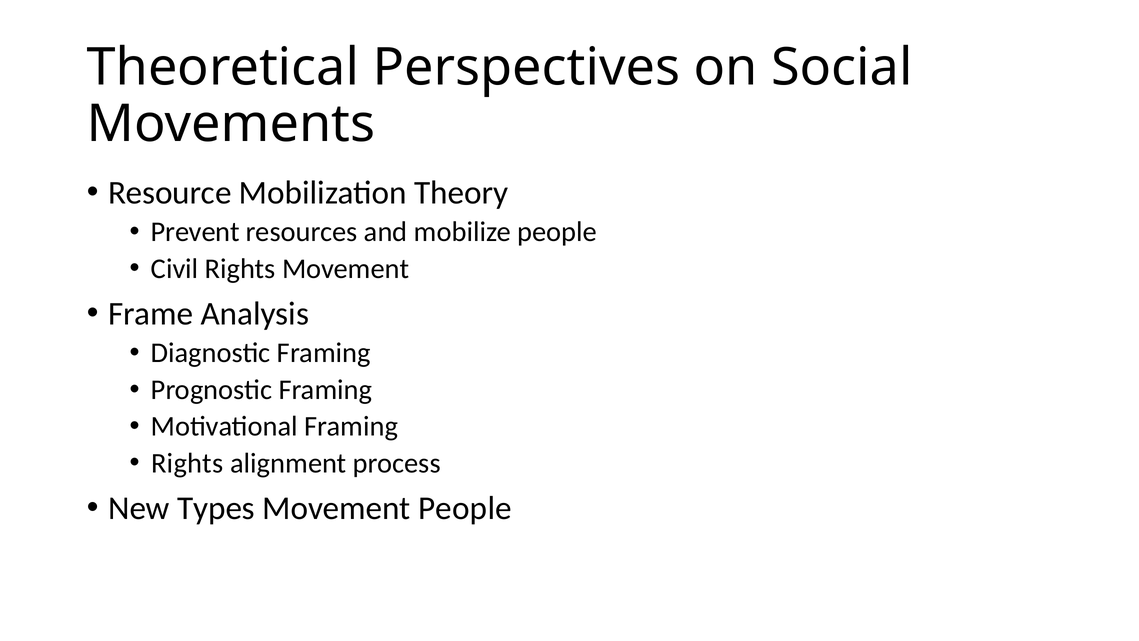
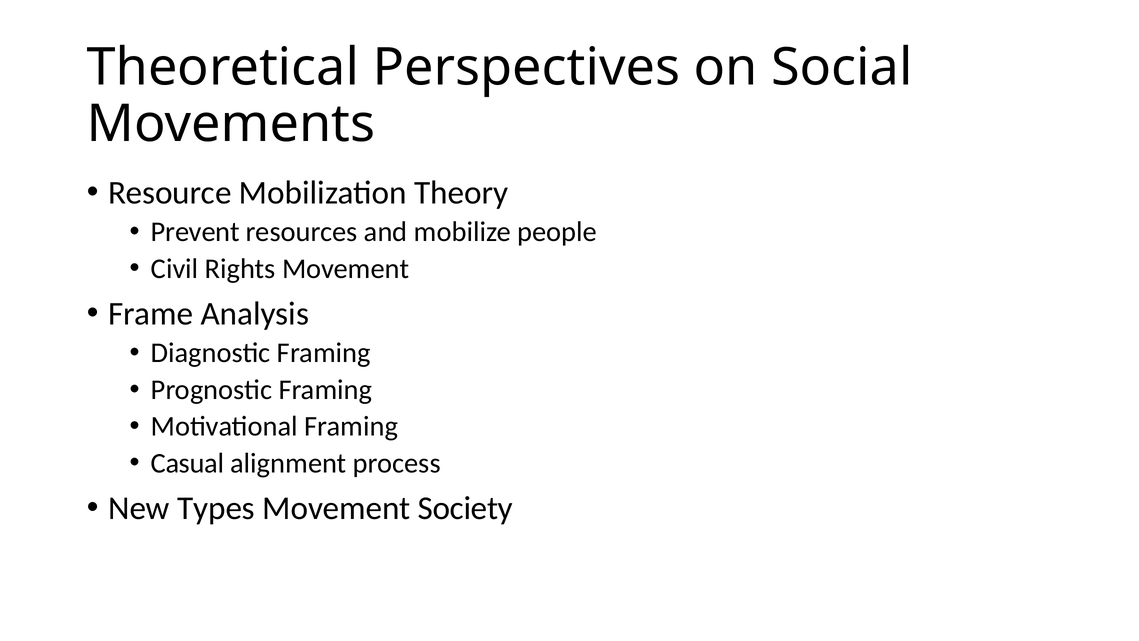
Rights at (187, 463): Rights -> Casual
Movement People: People -> Society
